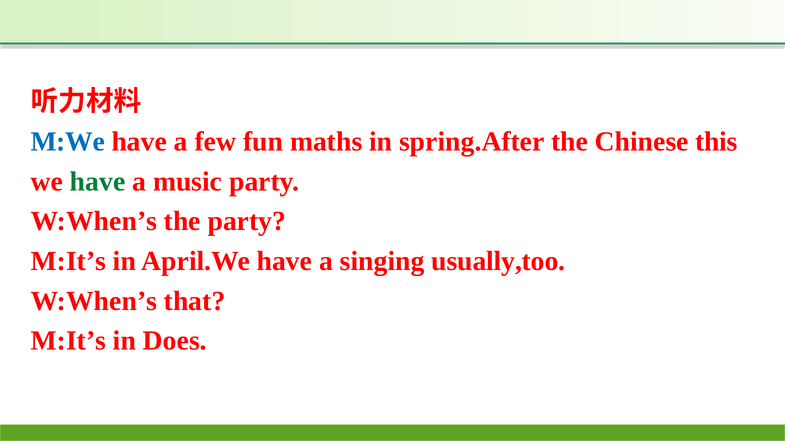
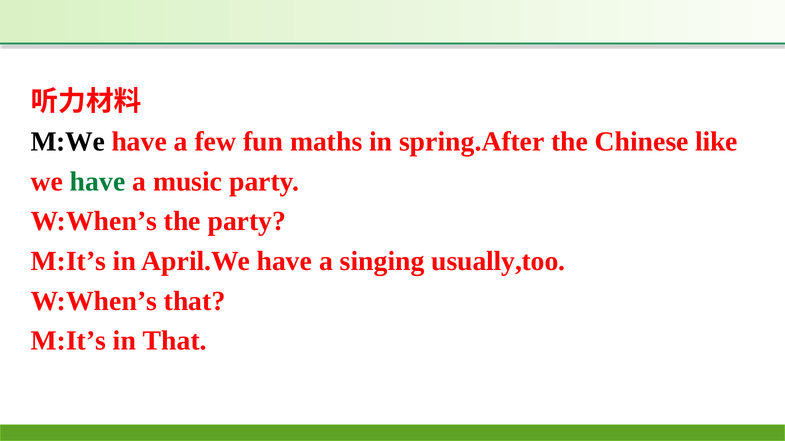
M:We colour: blue -> black
this: this -> like
in Does: Does -> That
